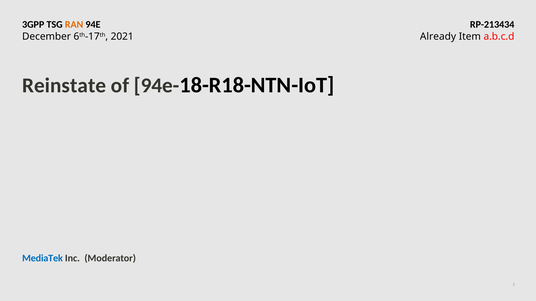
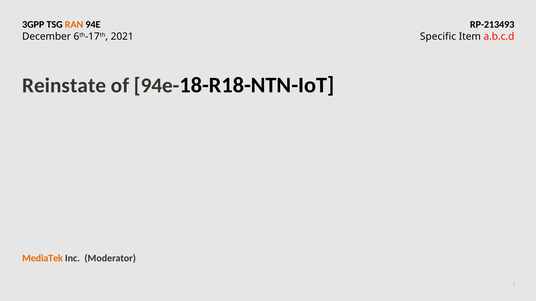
RP-213434: RP-213434 -> RP-213493
Already: Already -> Specific
MediaTek colour: blue -> orange
